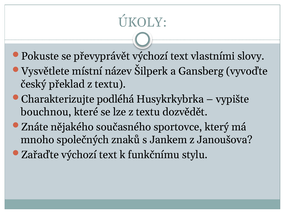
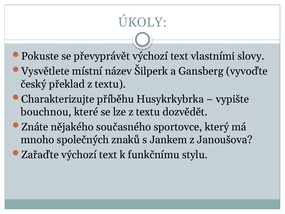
podléhá: podléhá -> příběhu
